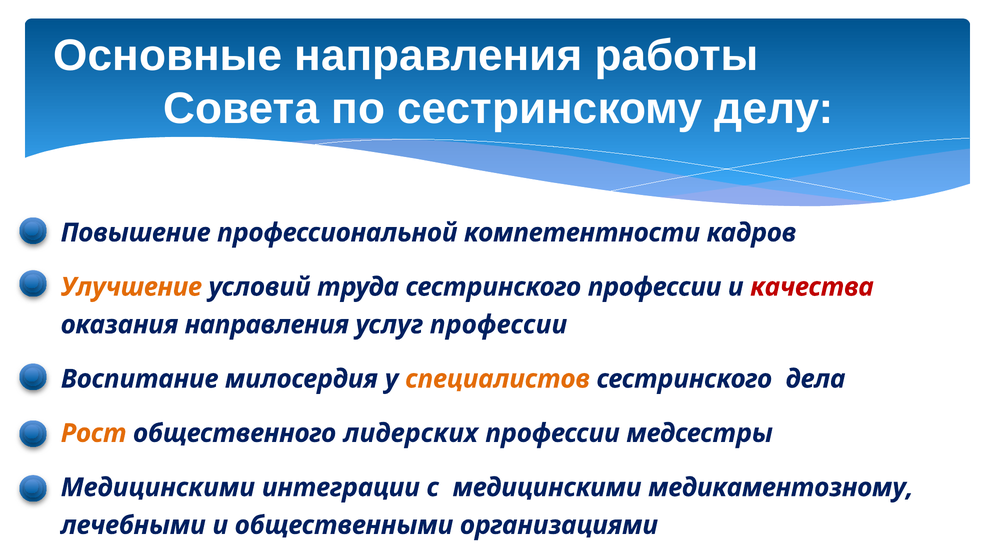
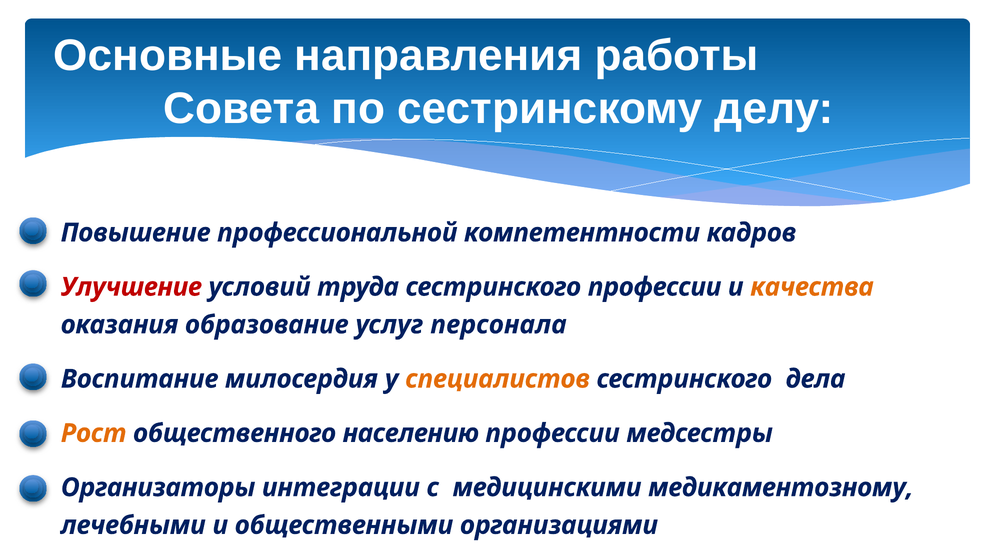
Улучшение colour: orange -> red
качества colour: red -> orange
оказания направления: направления -> образование
услуг профессии: профессии -> персонала
лидерских: лидерских -> населению
Медицинскими at (158, 488): Медицинскими -> Организаторы
